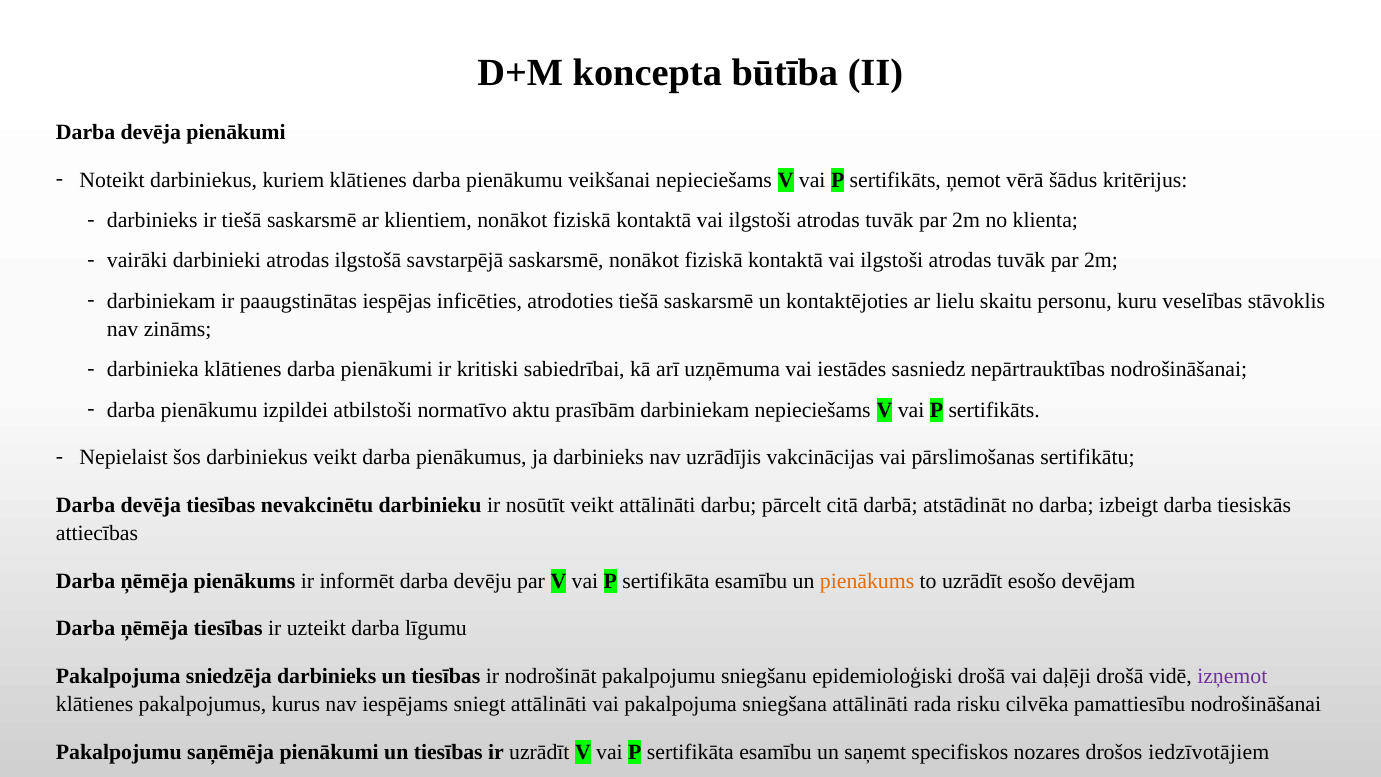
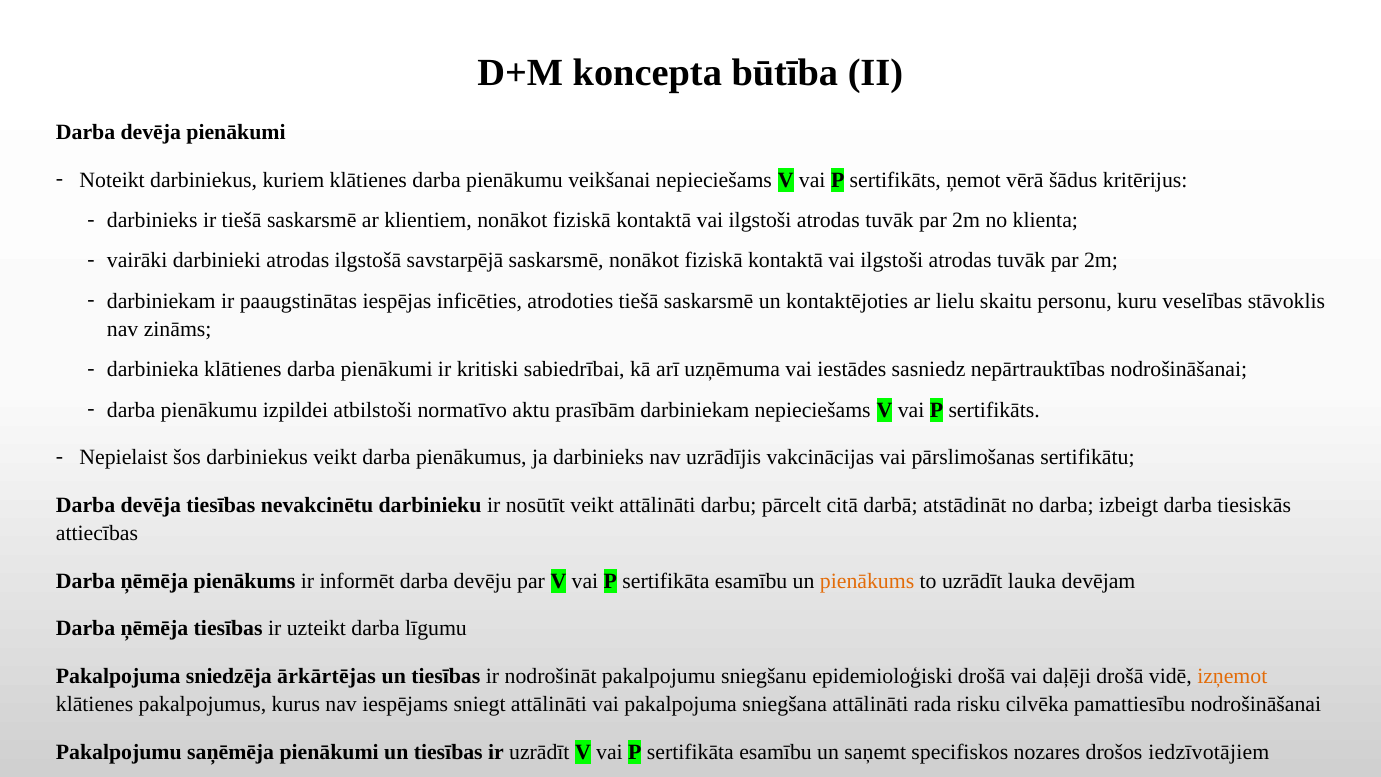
esošo: esošo -> lauka
sniedzēja darbinieks: darbinieks -> ārkārtējas
izņemot colour: purple -> orange
